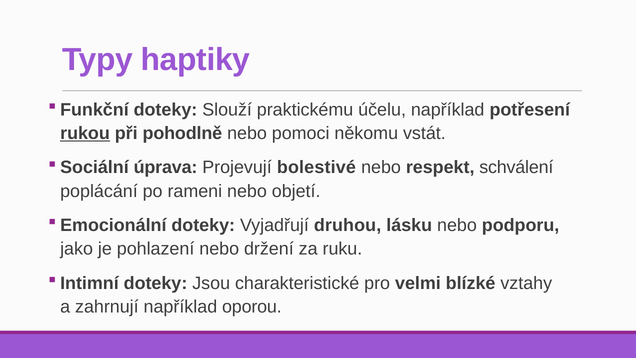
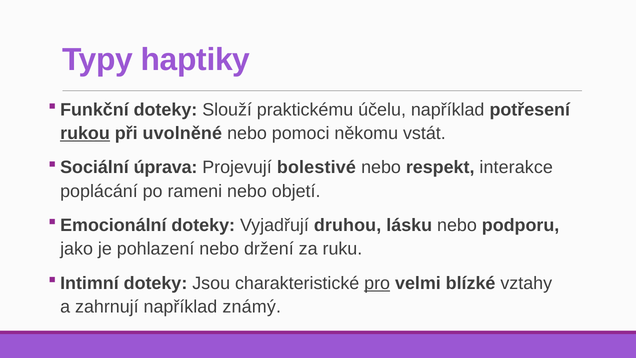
pohodlně: pohodlně -> uvolněné
schválení: schválení -> interakce
pro underline: none -> present
oporou: oporou -> známý
